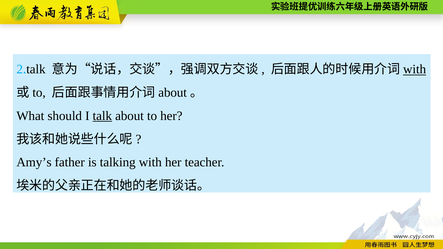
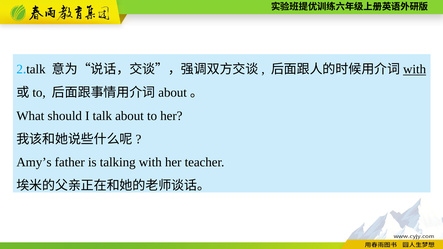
talk at (102, 116) underline: present -> none
